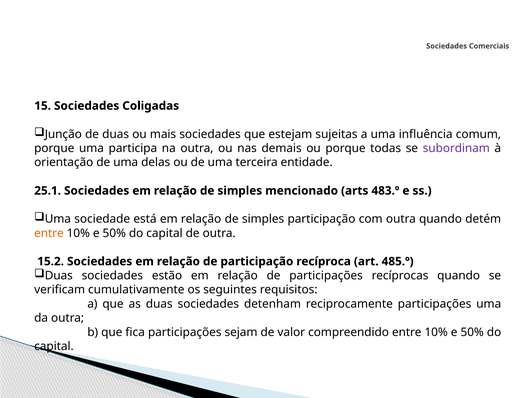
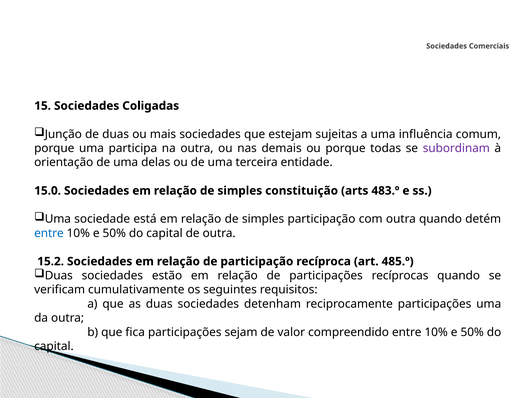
25.1: 25.1 -> 15.0
mencionado: mencionado -> constituição
entre at (49, 233) colour: orange -> blue
